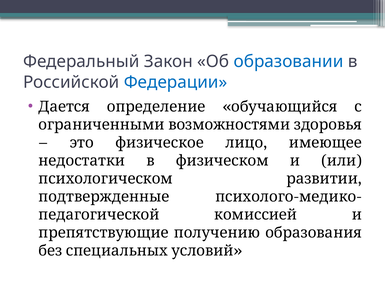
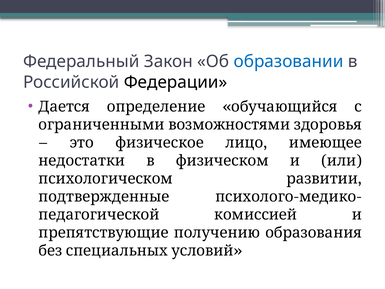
Федерации colour: blue -> black
